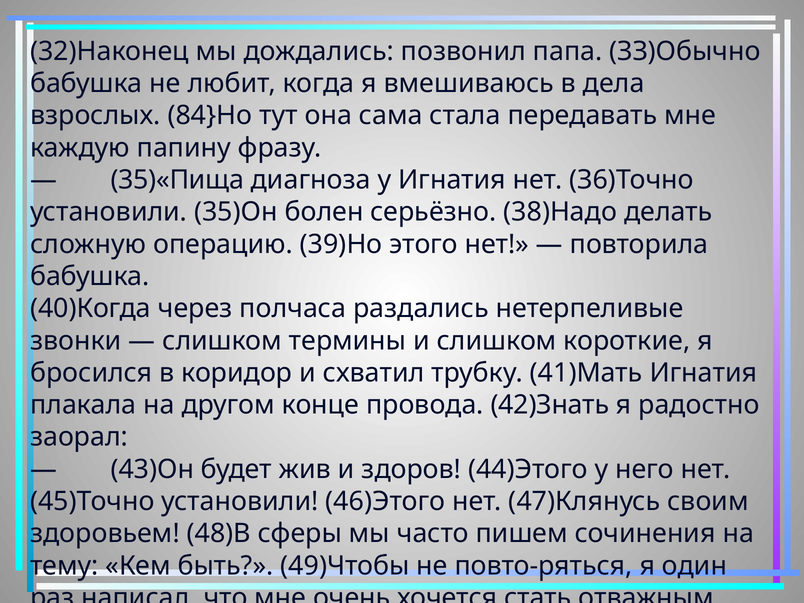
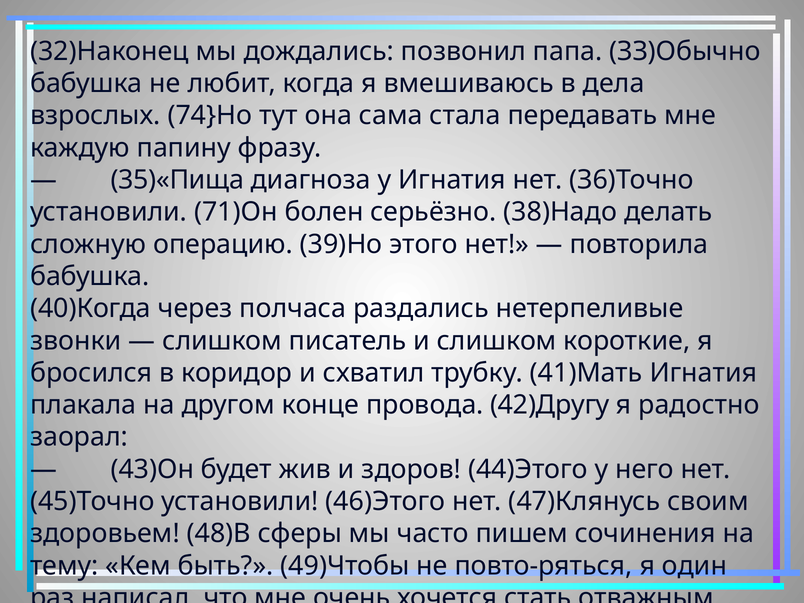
84}Но: 84}Но -> 74}Но
35)Он: 35)Он -> 71)Он
термины: термины -> писатель
42)Знать: 42)Знать -> 42)Другу
